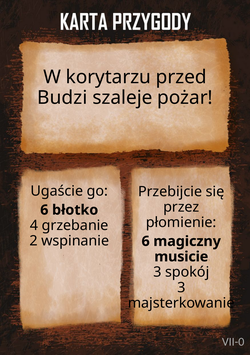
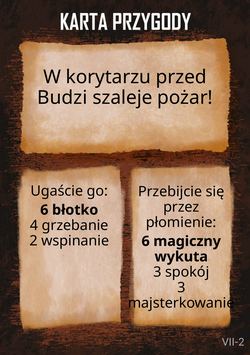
musicie: musicie -> wykuta
VII-0: VII-0 -> VII-2
